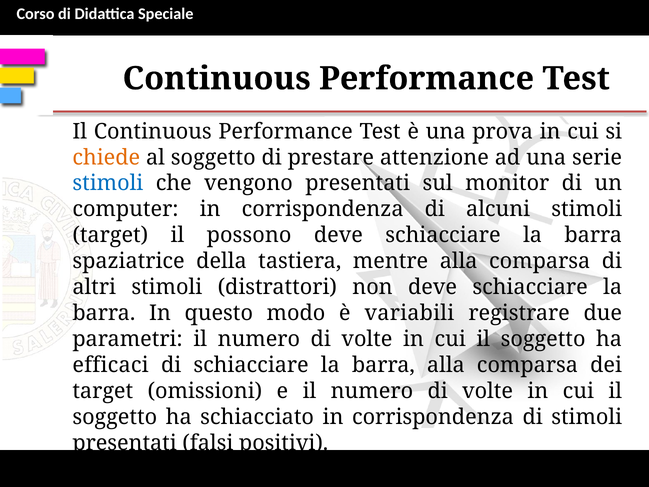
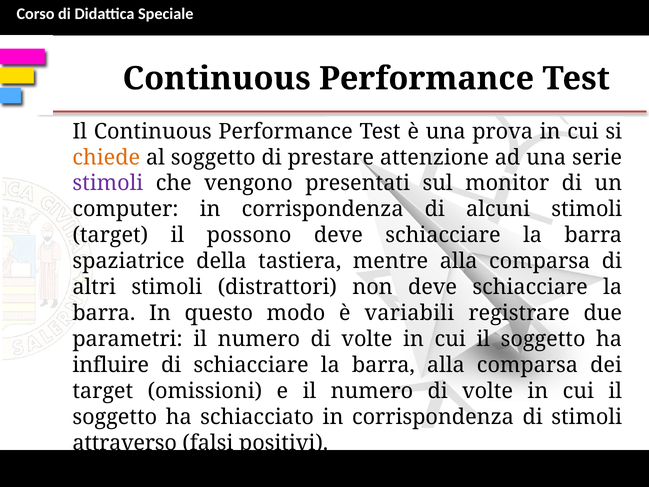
stimoli at (108, 183) colour: blue -> purple
efficaci: efficaci -> influire
presentati at (125, 443): presentati -> attraverso
